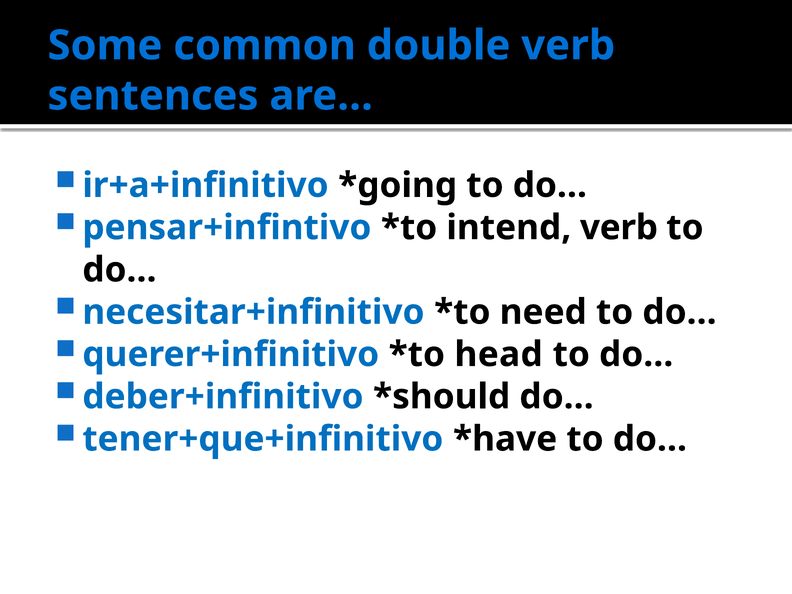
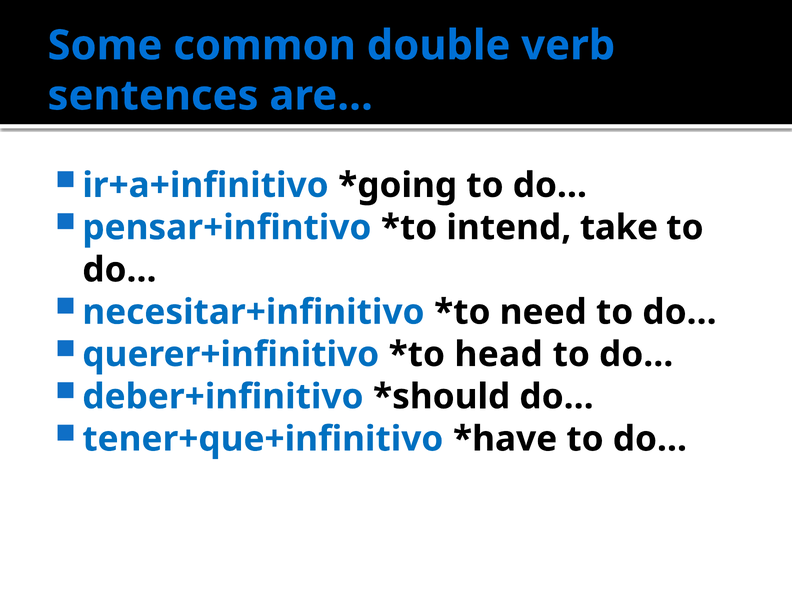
intend verb: verb -> take
